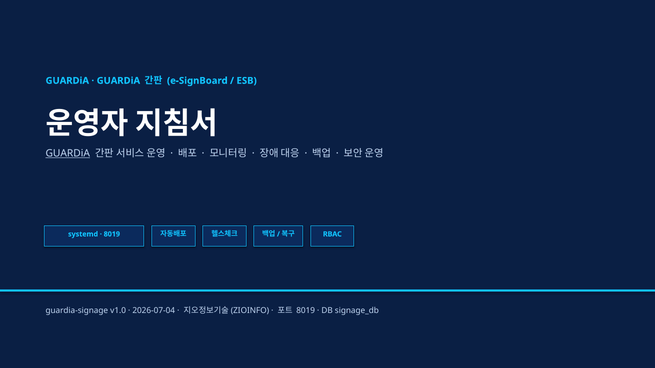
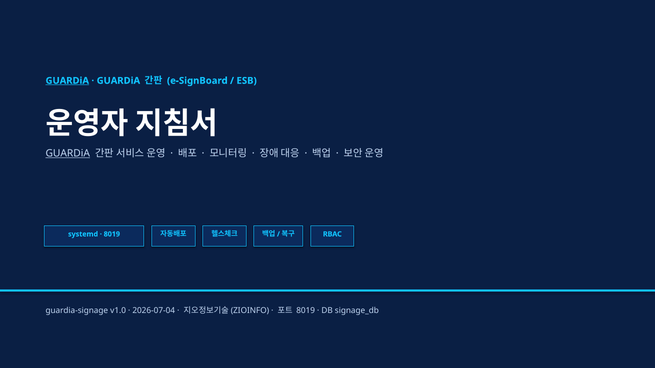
GUARDiA at (67, 81) underline: none -> present
